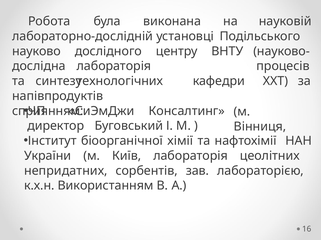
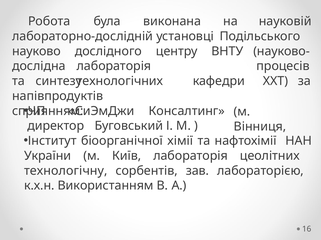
непридатних: непридатних -> технологічну
